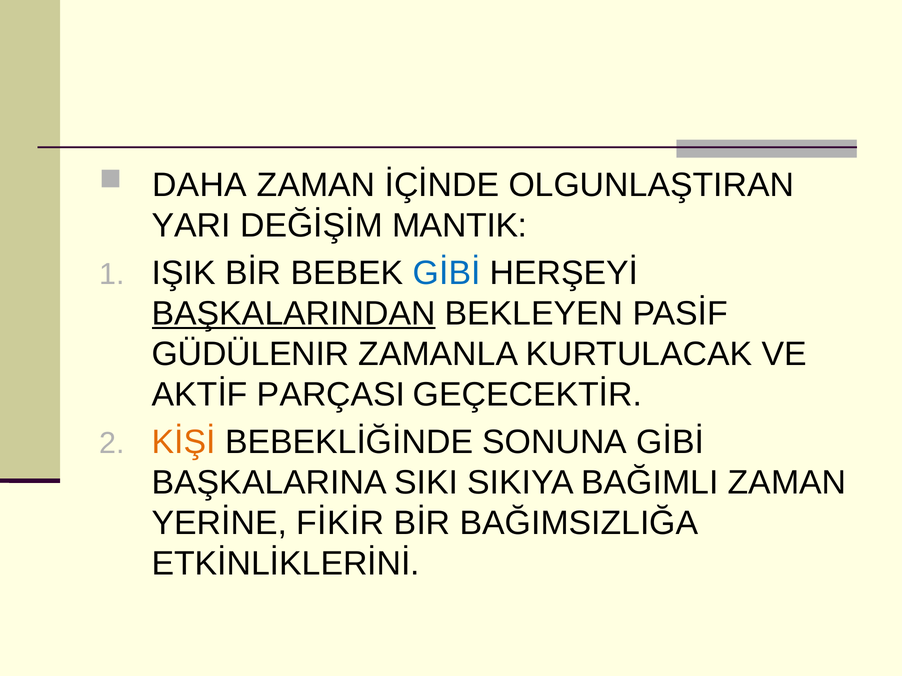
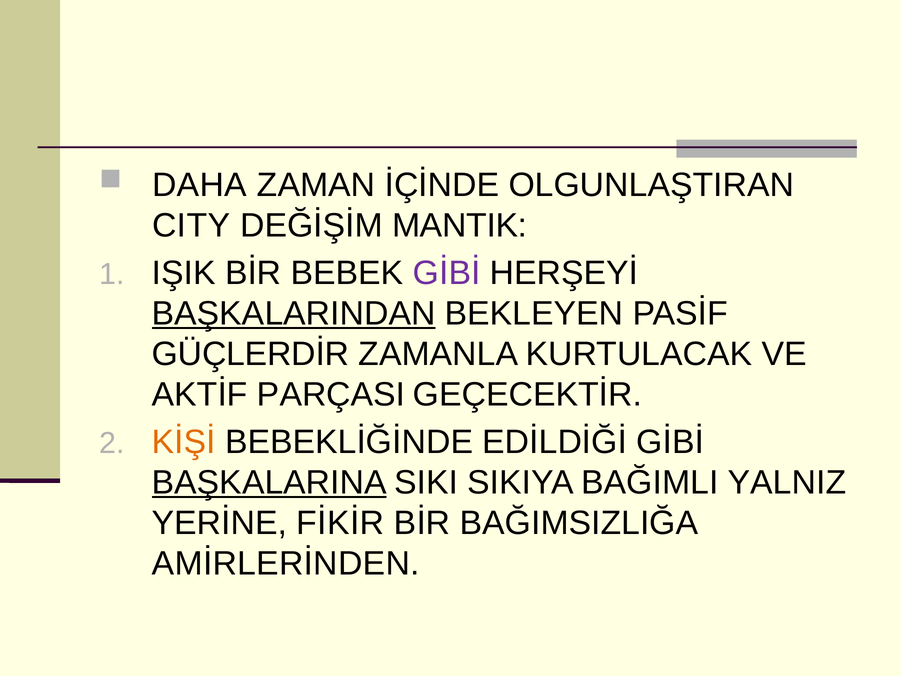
YARI: YARI -> CITY
GİBİ at (447, 273) colour: blue -> purple
GÜDÜLENIR: GÜDÜLENIR -> GÜÇLERDİR
SONUNA: SONUNA -> EDİLDİĞİ
BAŞKALARINA underline: none -> present
BAĞIMLI ZAMAN: ZAMAN -> YALNIZ
ETKİNLİKLERİNİ: ETKİNLİKLERİNİ -> AMİRLERİNDEN
